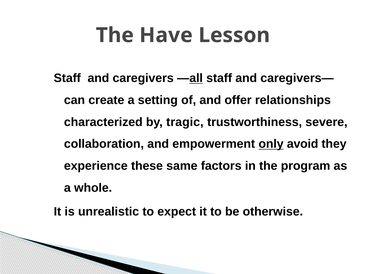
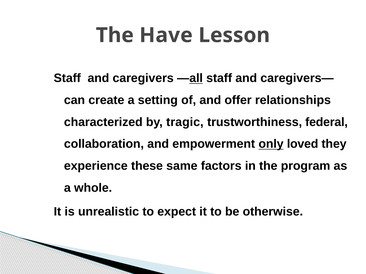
severe: severe -> federal
avoid: avoid -> loved
